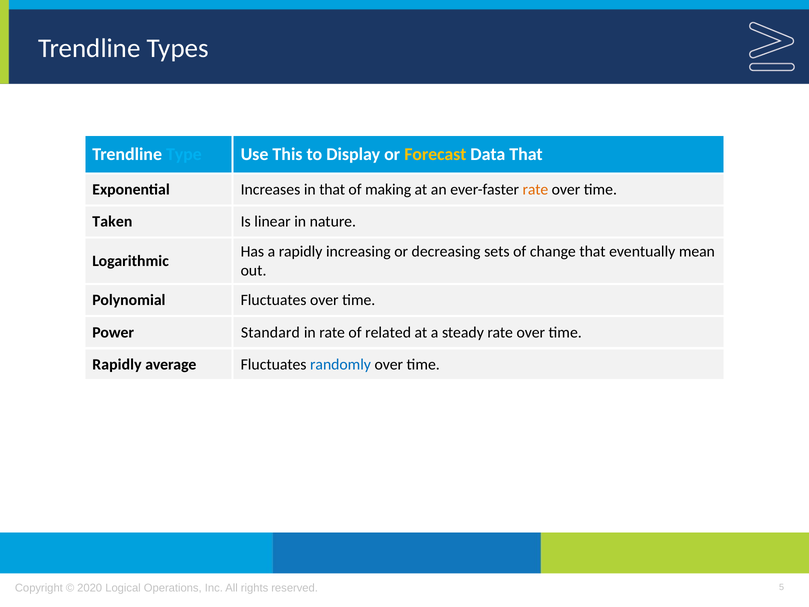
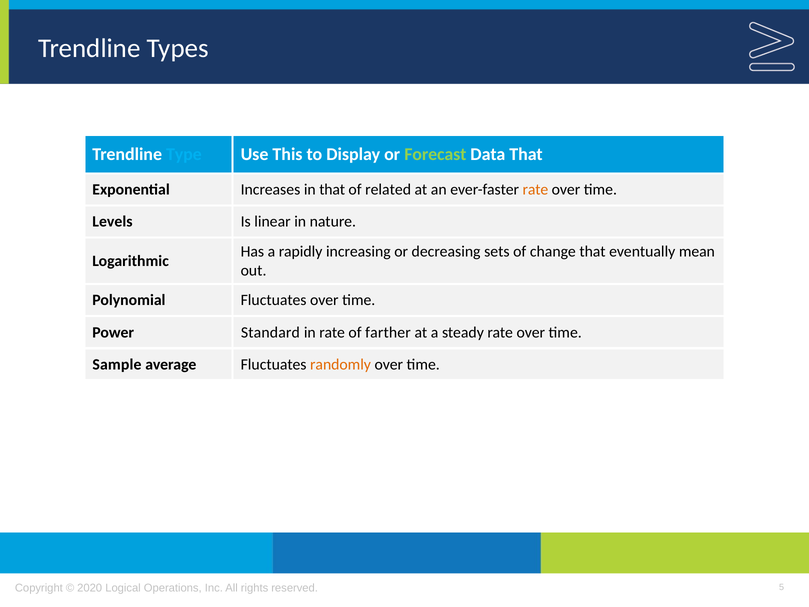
Forecast colour: yellow -> light green
making: making -> related
Taken: Taken -> Levels
related: related -> farther
Rapidly at (117, 364): Rapidly -> Sample
randomly colour: blue -> orange
